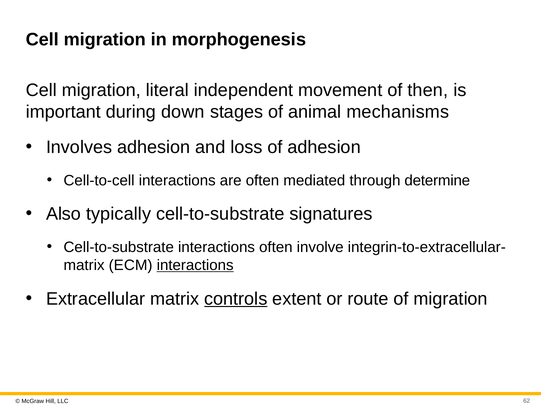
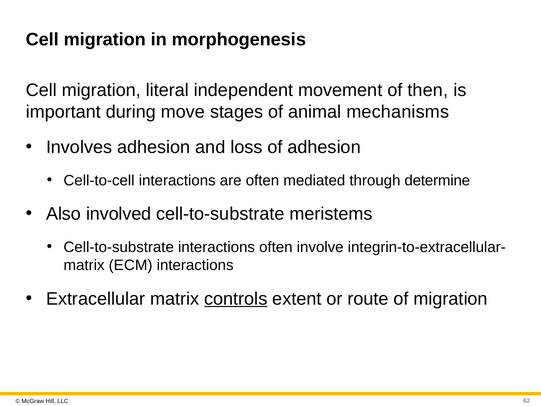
down: down -> move
typically: typically -> involved
signatures: signatures -> meristems
interactions at (195, 265) underline: present -> none
